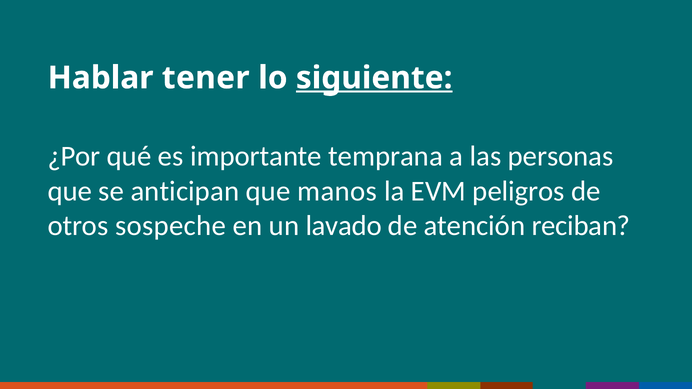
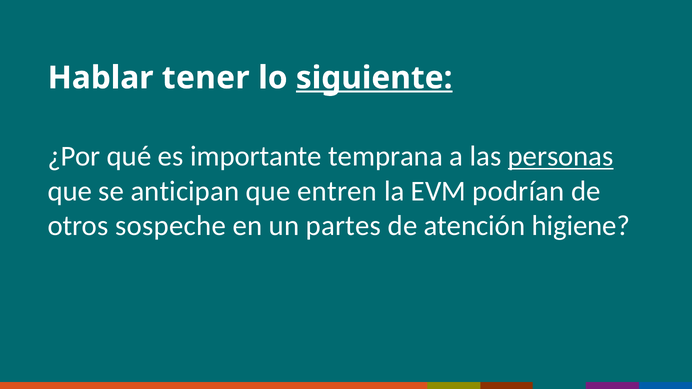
personas underline: none -> present
manos: manos -> entren
peligros: peligros -> podrían
lavado: lavado -> partes
reciban: reciban -> higiene
